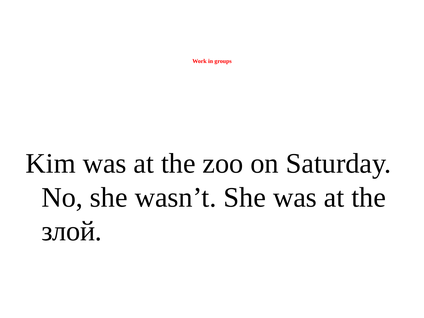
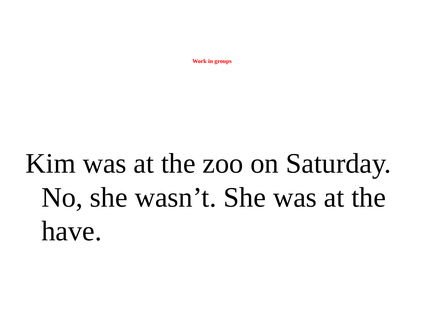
злой: злой -> have
